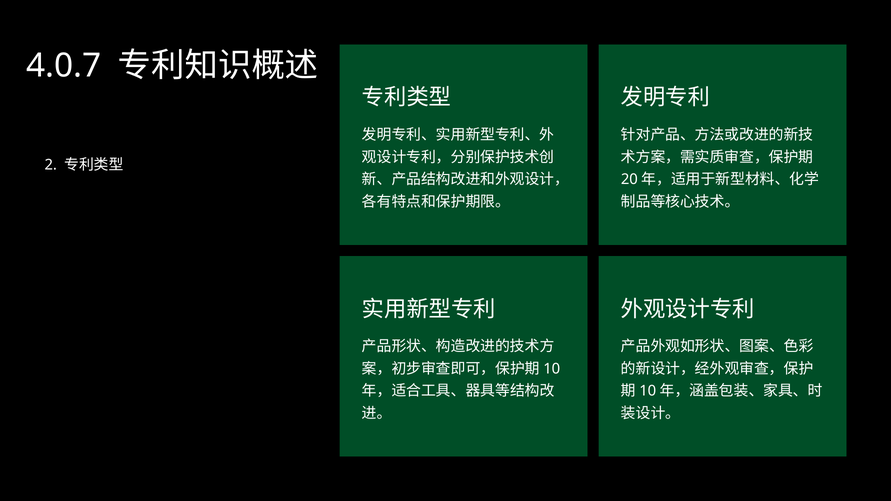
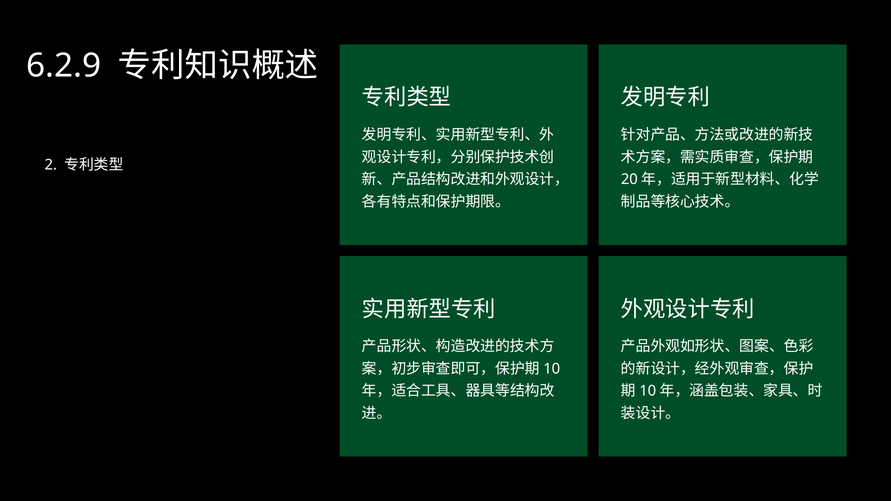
4.0.7: 4.0.7 -> 6.2.9
